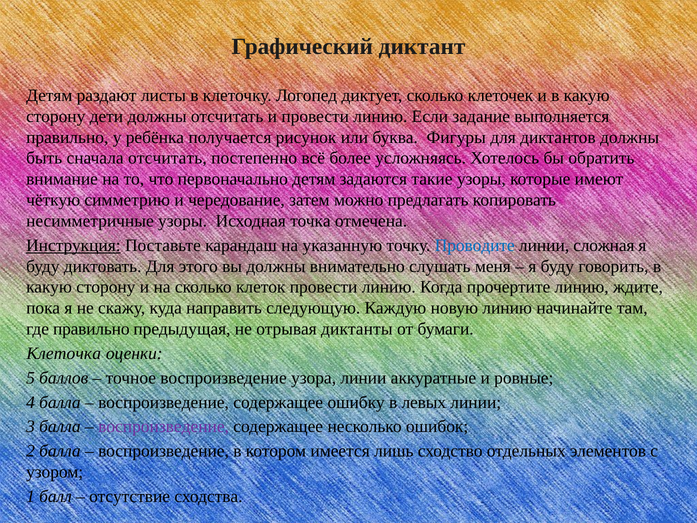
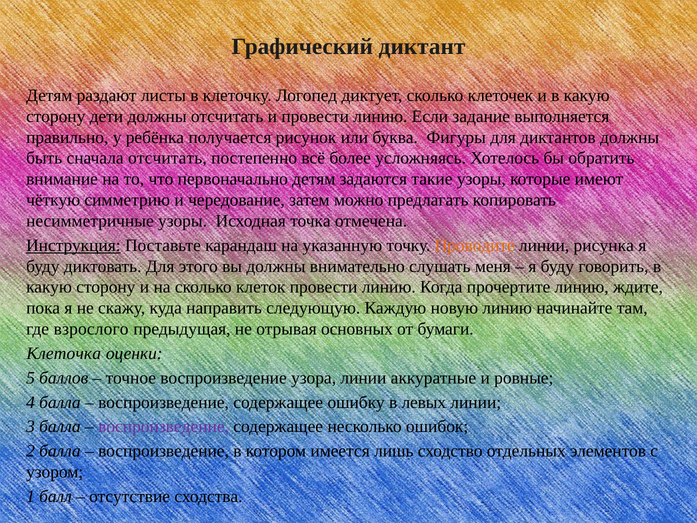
Проводите colour: blue -> orange
сложная: сложная -> рисунка
где правильно: правильно -> взрослого
диктанты: диктанты -> основных
